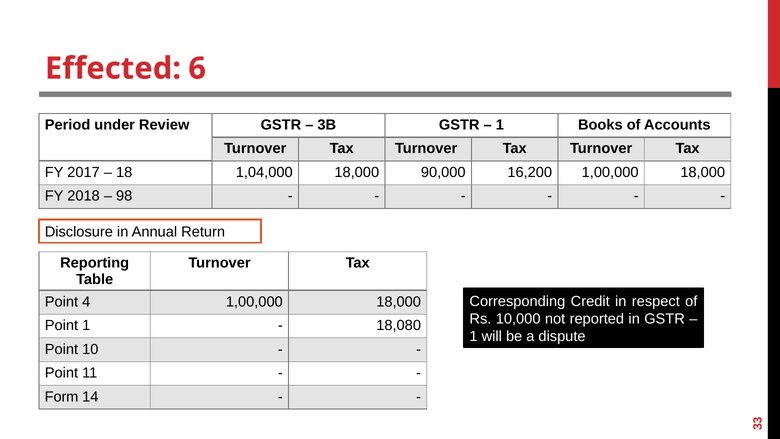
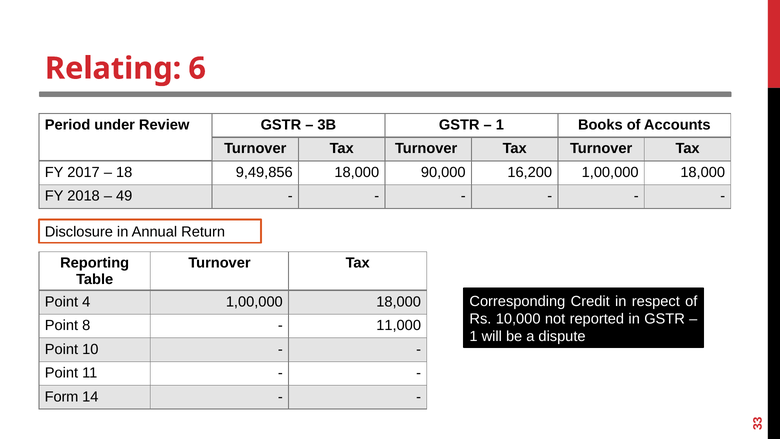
Effected: Effected -> Relating
1,04,000: 1,04,000 -> 9,49,856
98: 98 -> 49
Point 1: 1 -> 8
18,080: 18,080 -> 11,000
